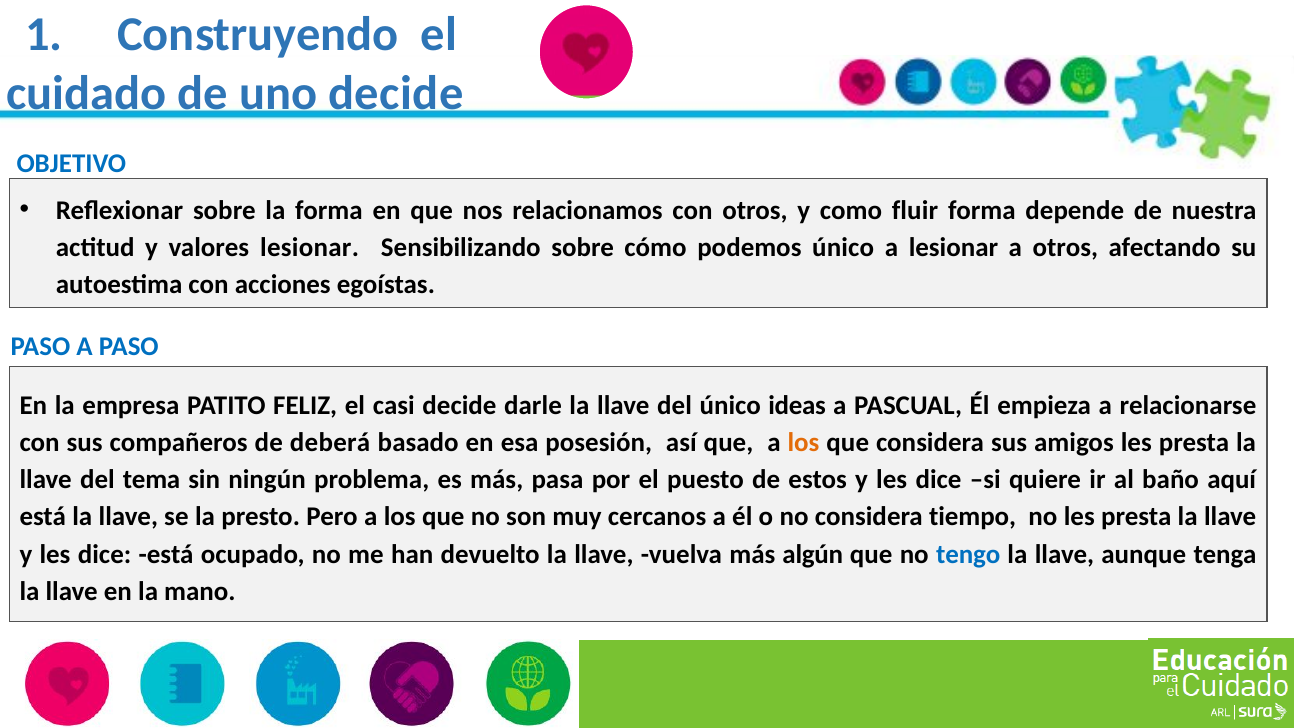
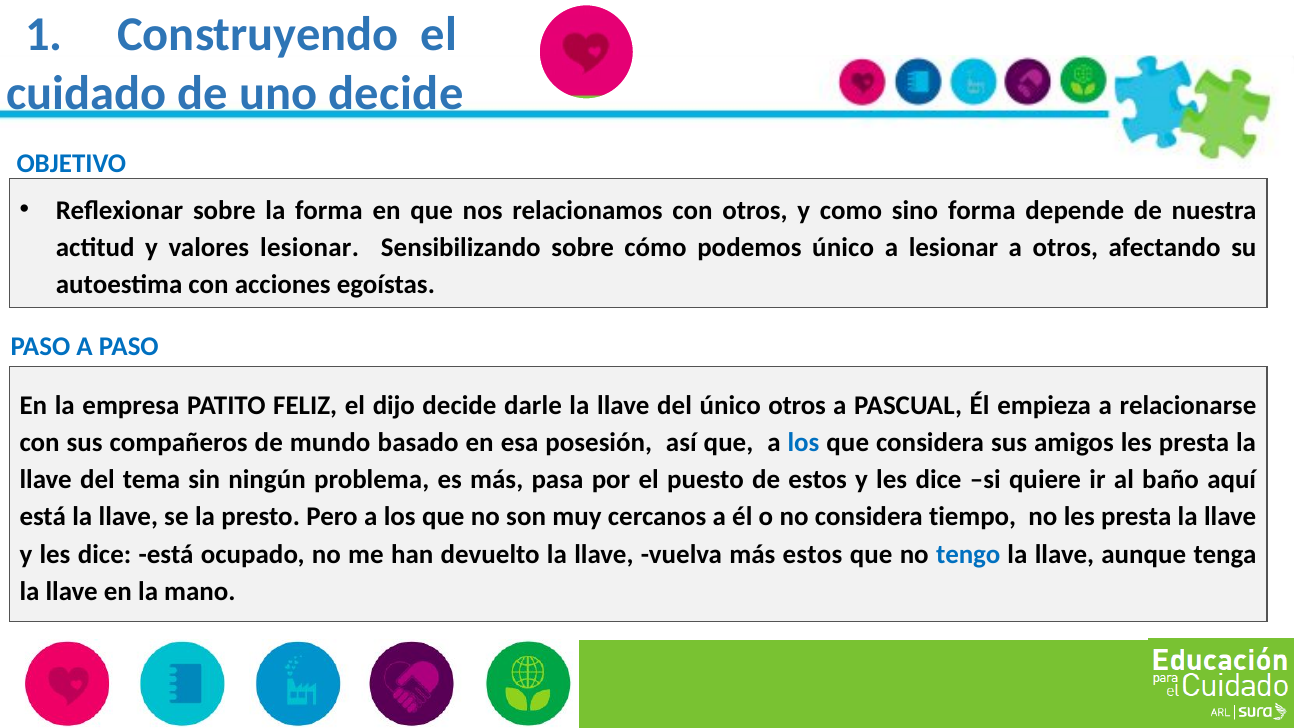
fluir: fluir -> sino
casi: casi -> dijo
único ideas: ideas -> otros
deberá: deberá -> mundo
los at (804, 442) colour: orange -> blue
más algún: algún -> estos
